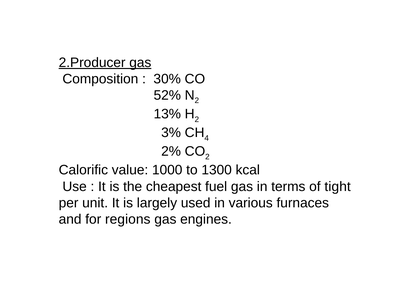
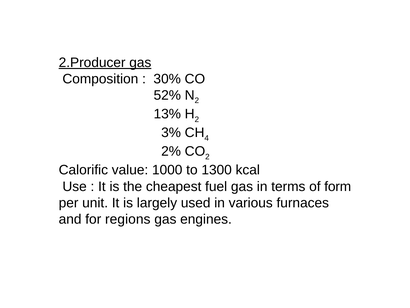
tight: tight -> form
